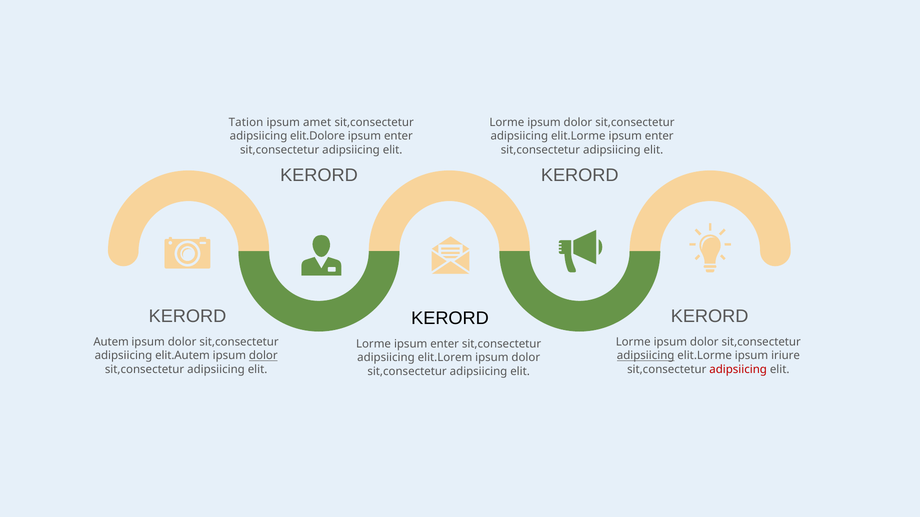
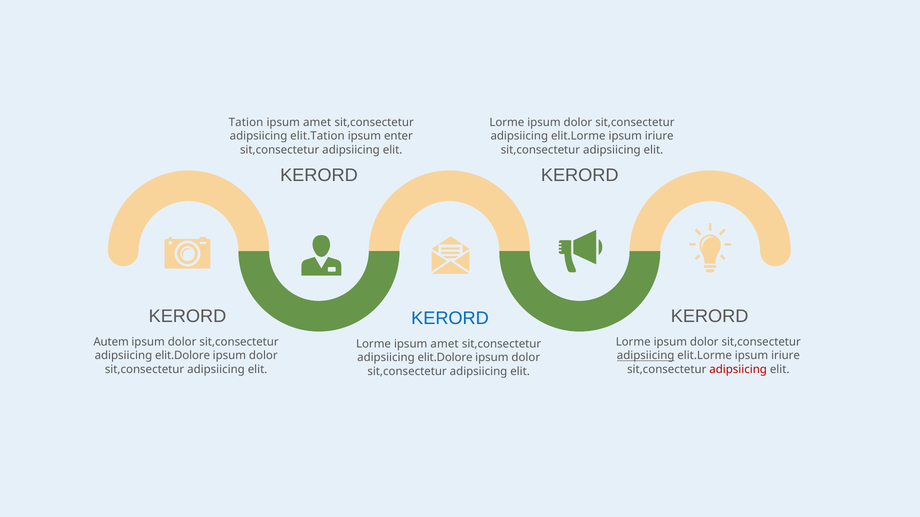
elit.Dolore: elit.Dolore -> elit.Tation
enter at (659, 136): enter -> iriure
KERORD at (450, 319) colour: black -> blue
Lorme ipsum enter: enter -> amet
elit.Autem at (183, 356): elit.Autem -> elit.Dolore
dolor at (263, 356) underline: present -> none
elit.Lorem at (445, 358): elit.Lorem -> elit.Dolore
